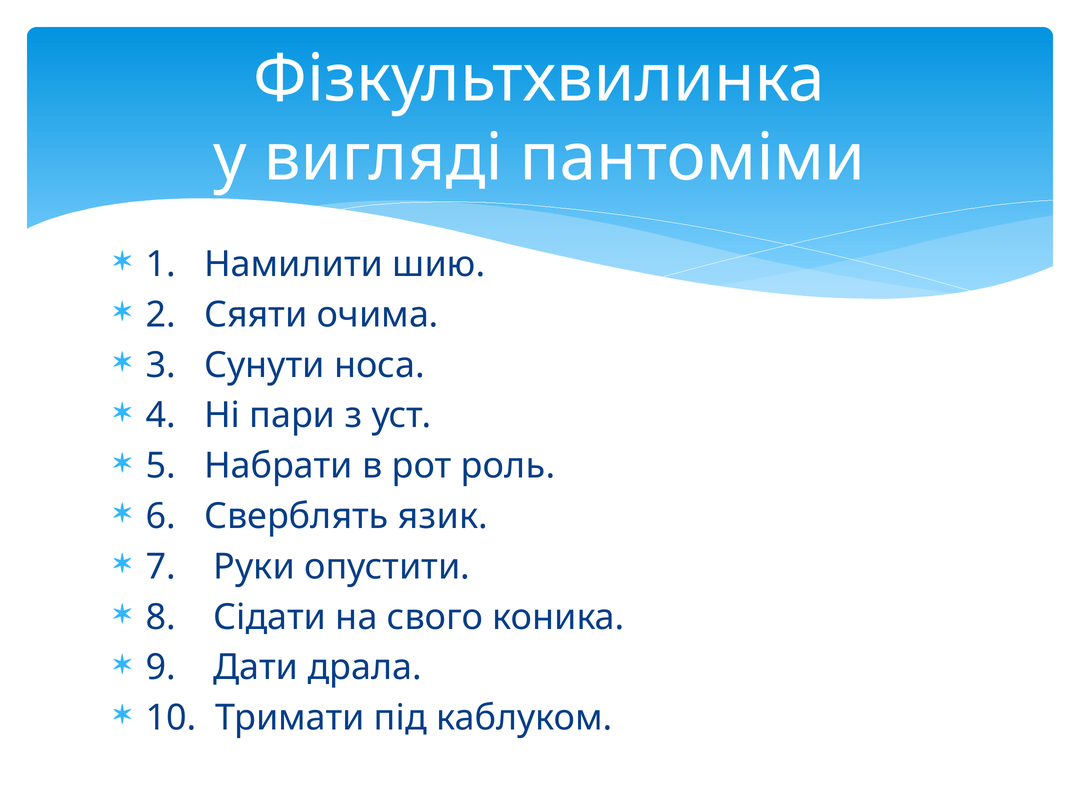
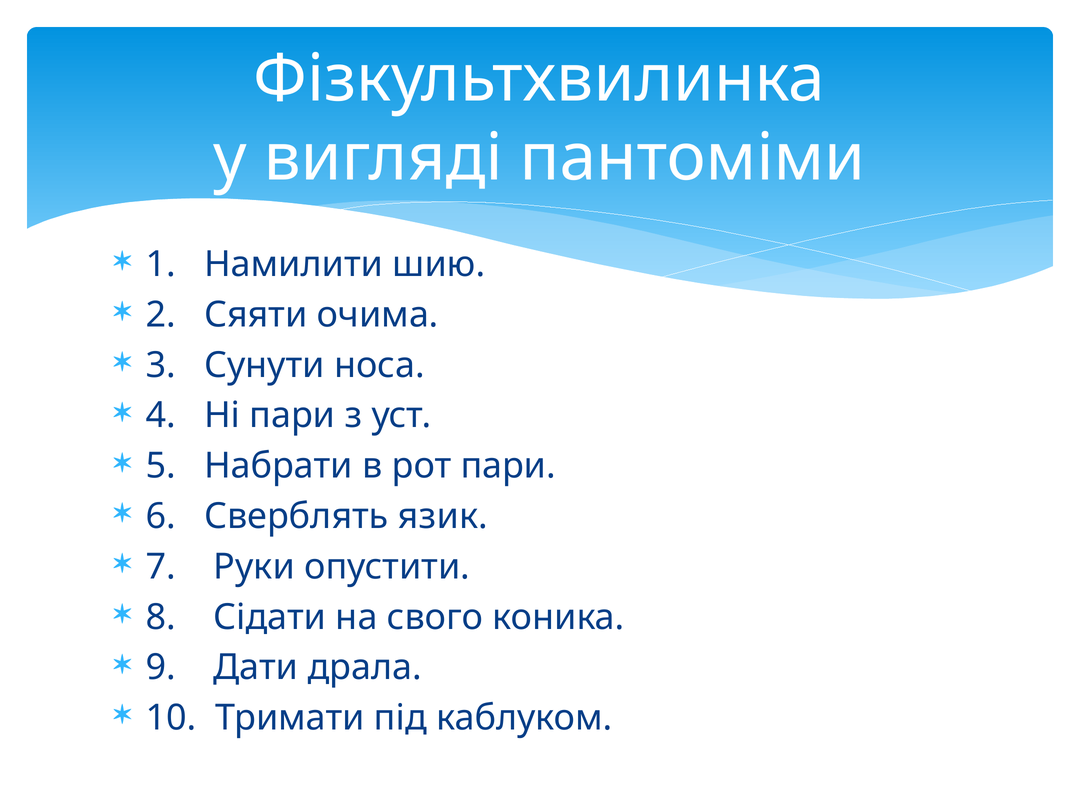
рот роль: роль -> пари
